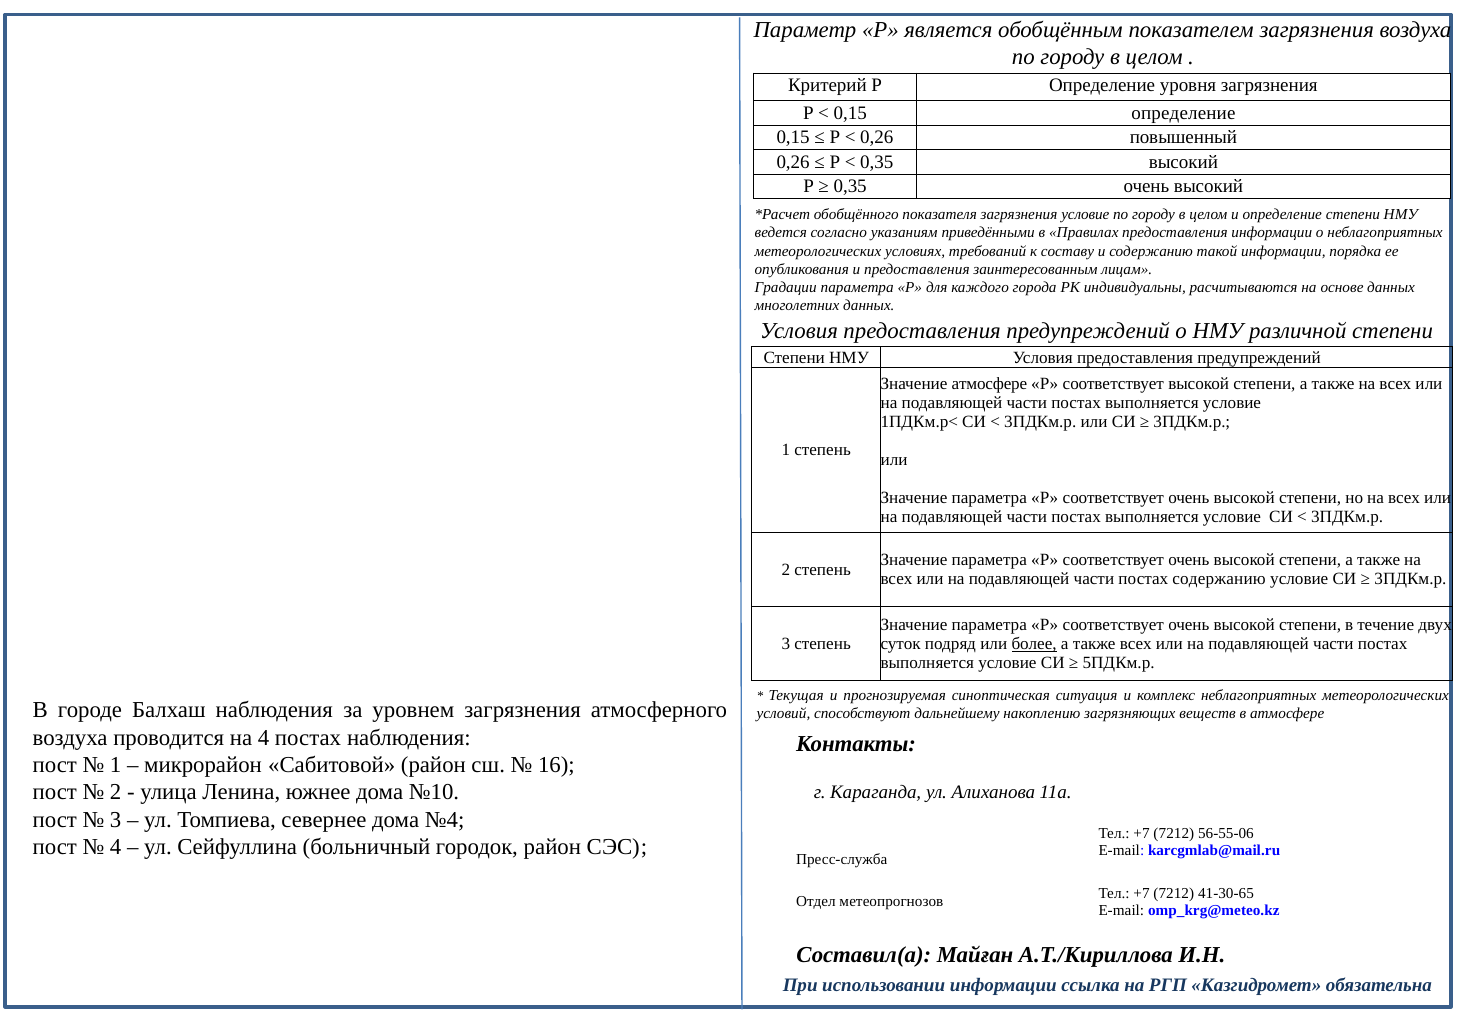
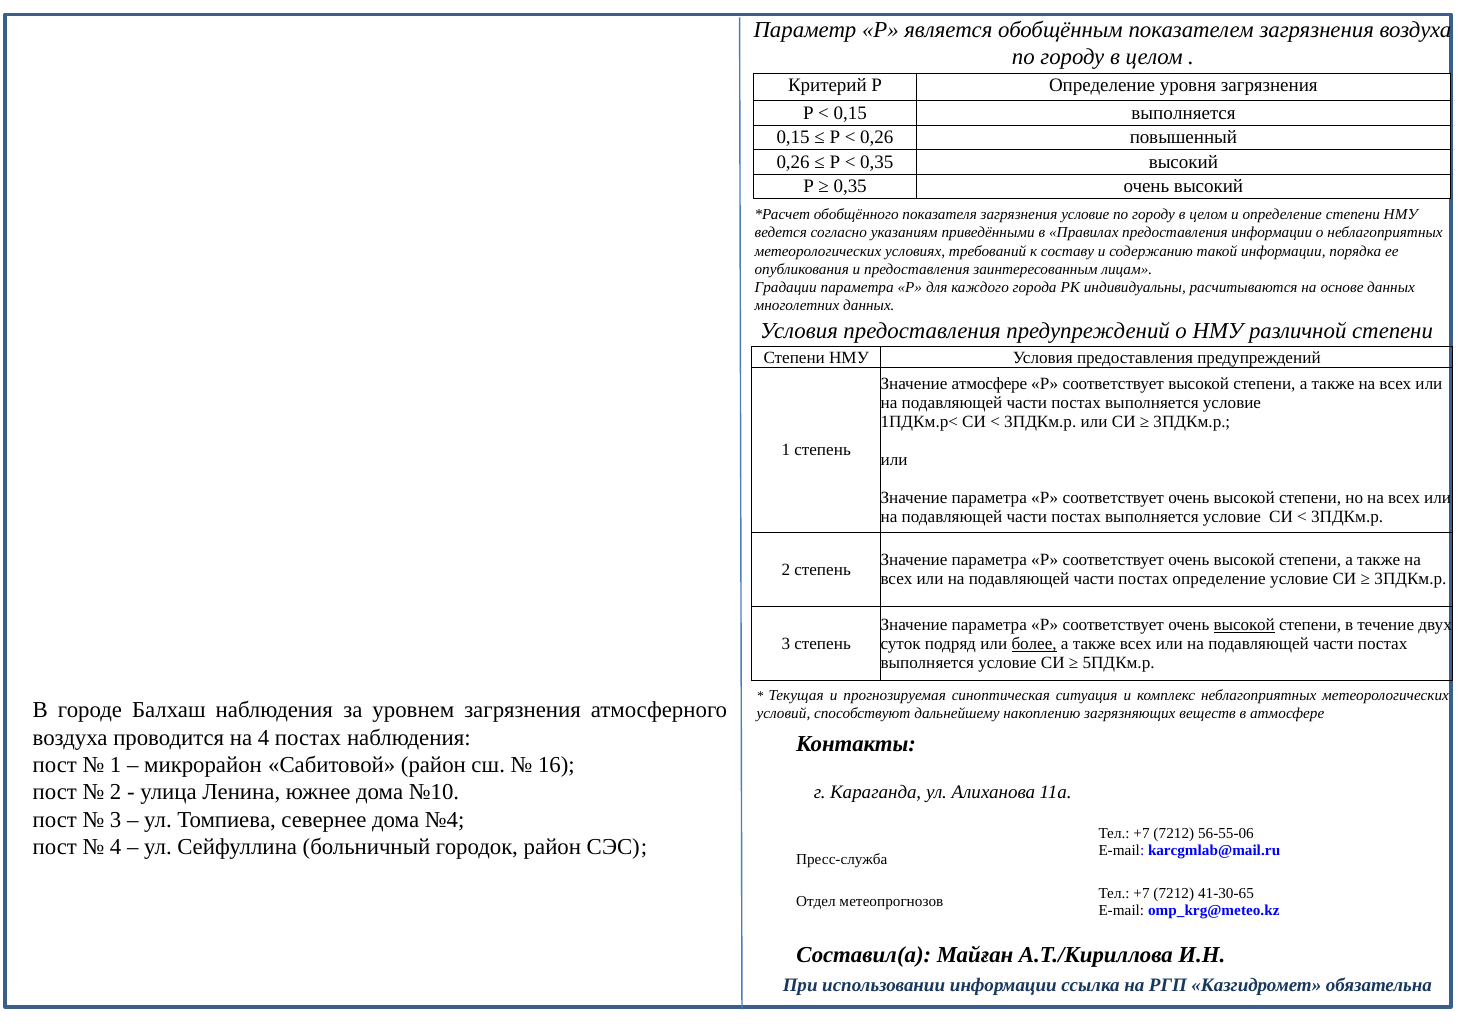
0,15 определение: определение -> выполняется
постах содержанию: содержанию -> определение
высокой at (1244, 625) underline: none -> present
